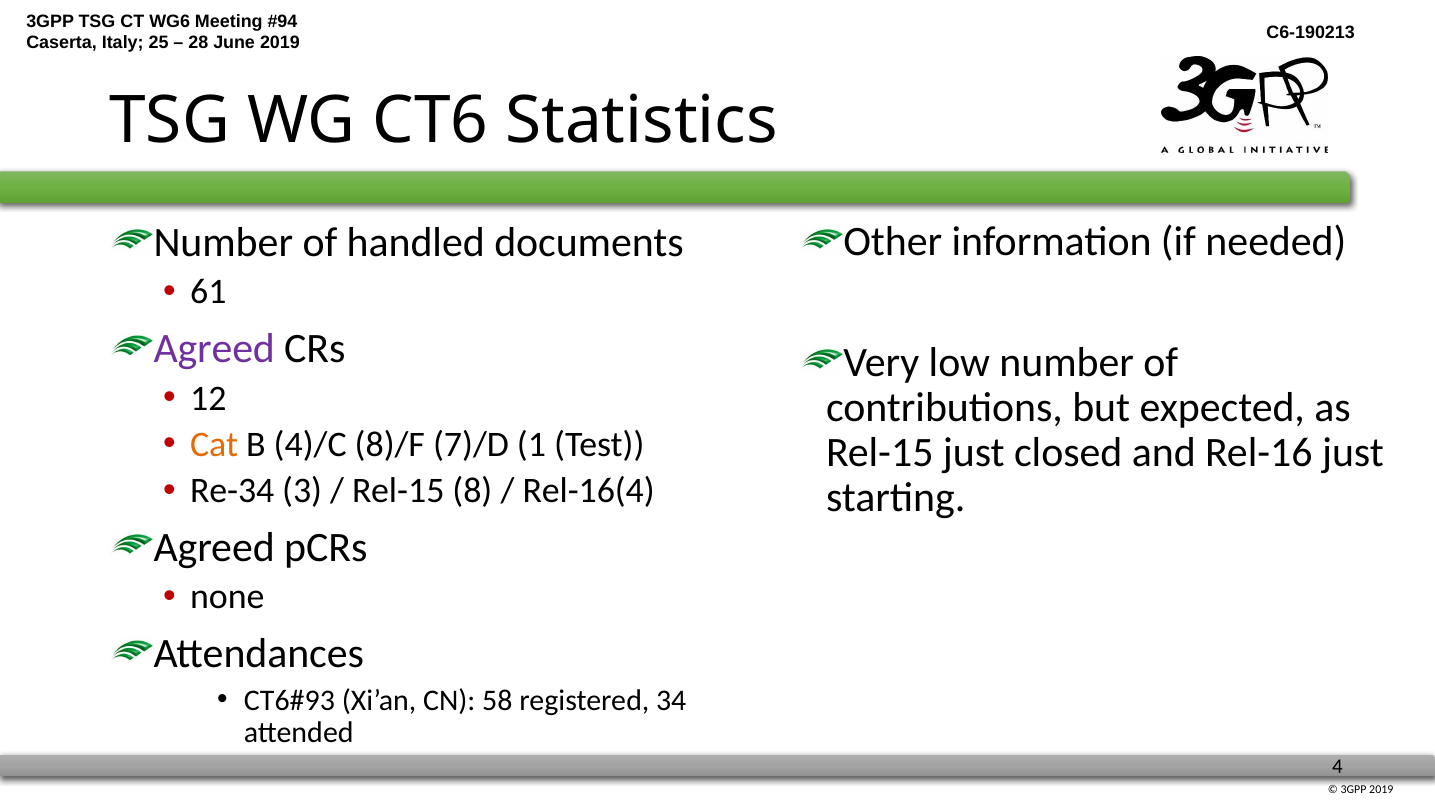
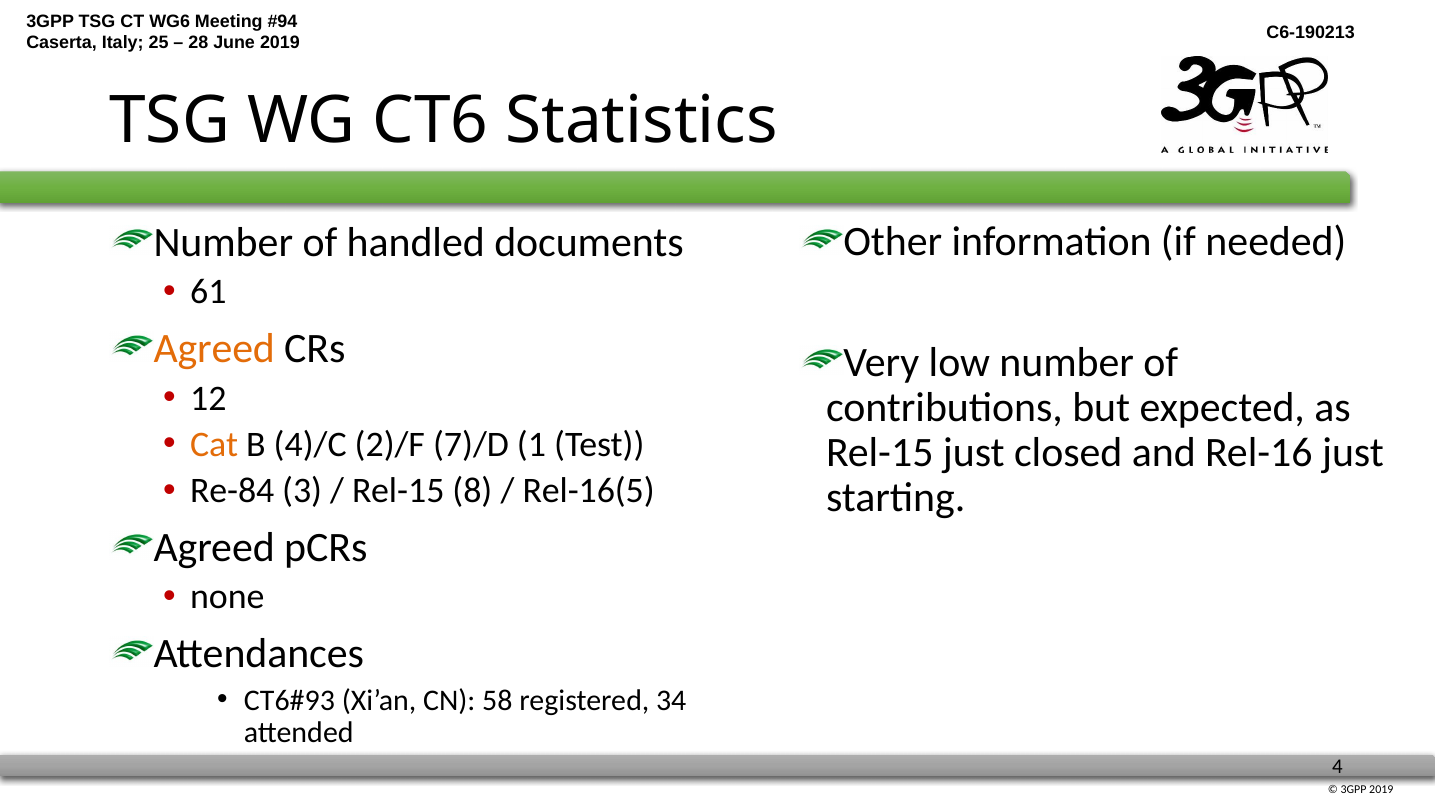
Agreed at (214, 349) colour: purple -> orange
8)/F: 8)/F -> 2)/F
Re-34: Re-34 -> Re-84
Rel-16(4: Rel-16(4 -> Rel-16(5
